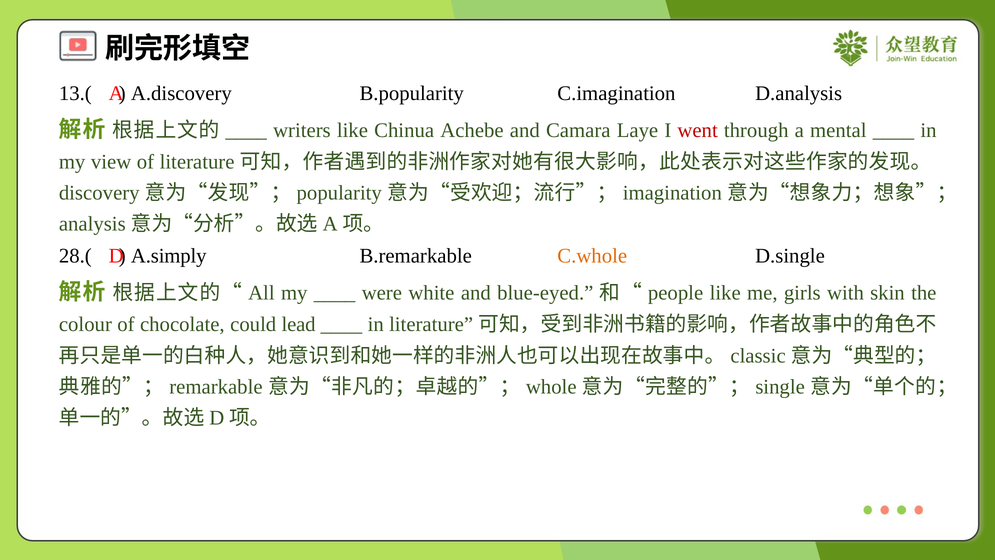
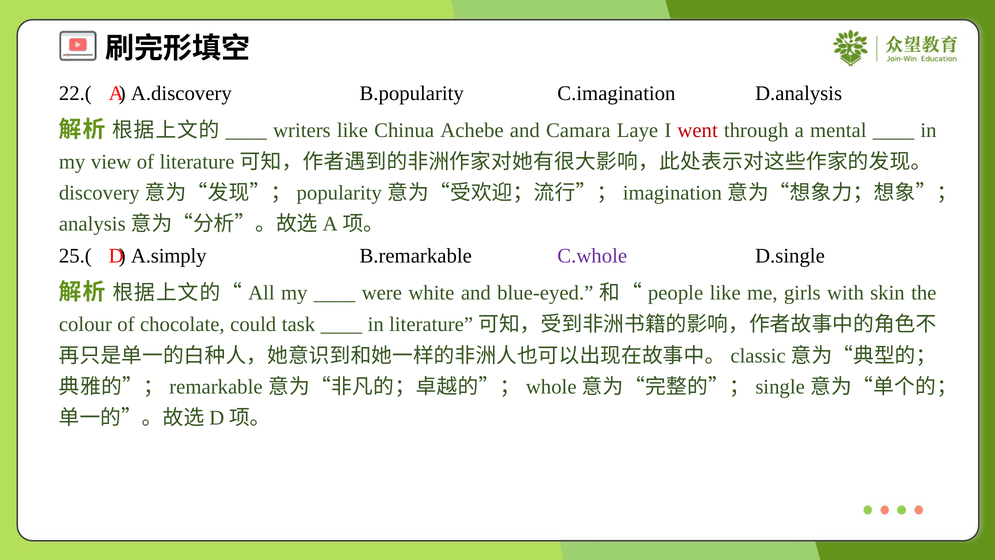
13.(: 13.( -> 22.(
28.(: 28.( -> 25.(
C.whole colour: orange -> purple
lead: lead -> task
